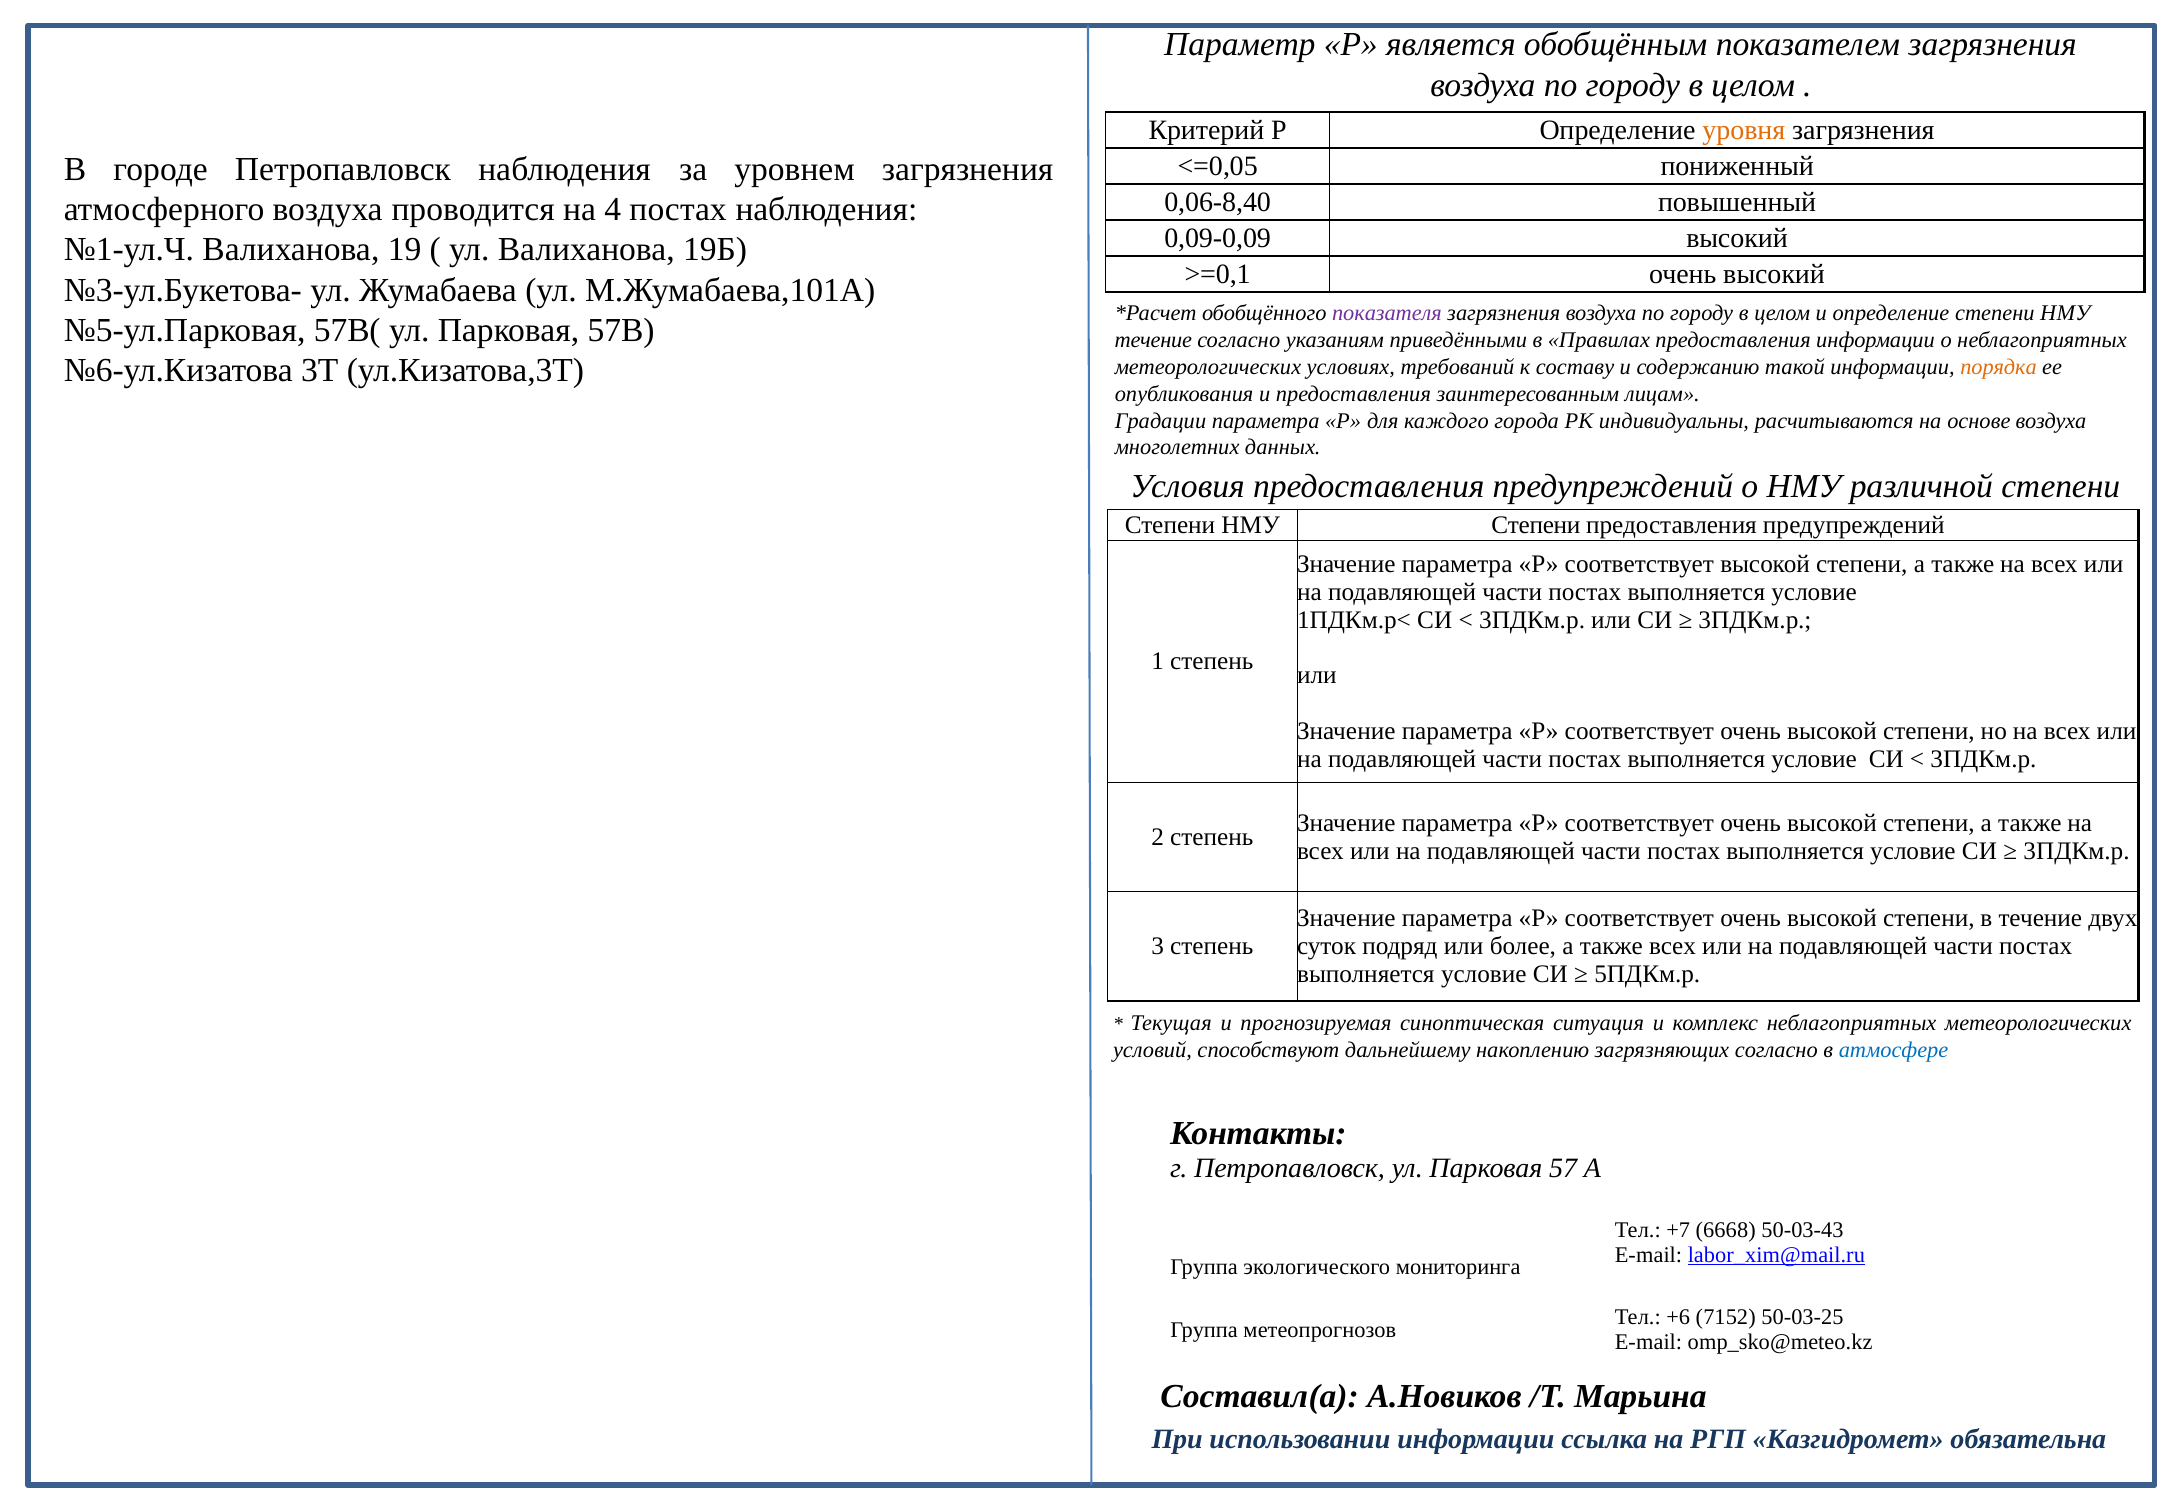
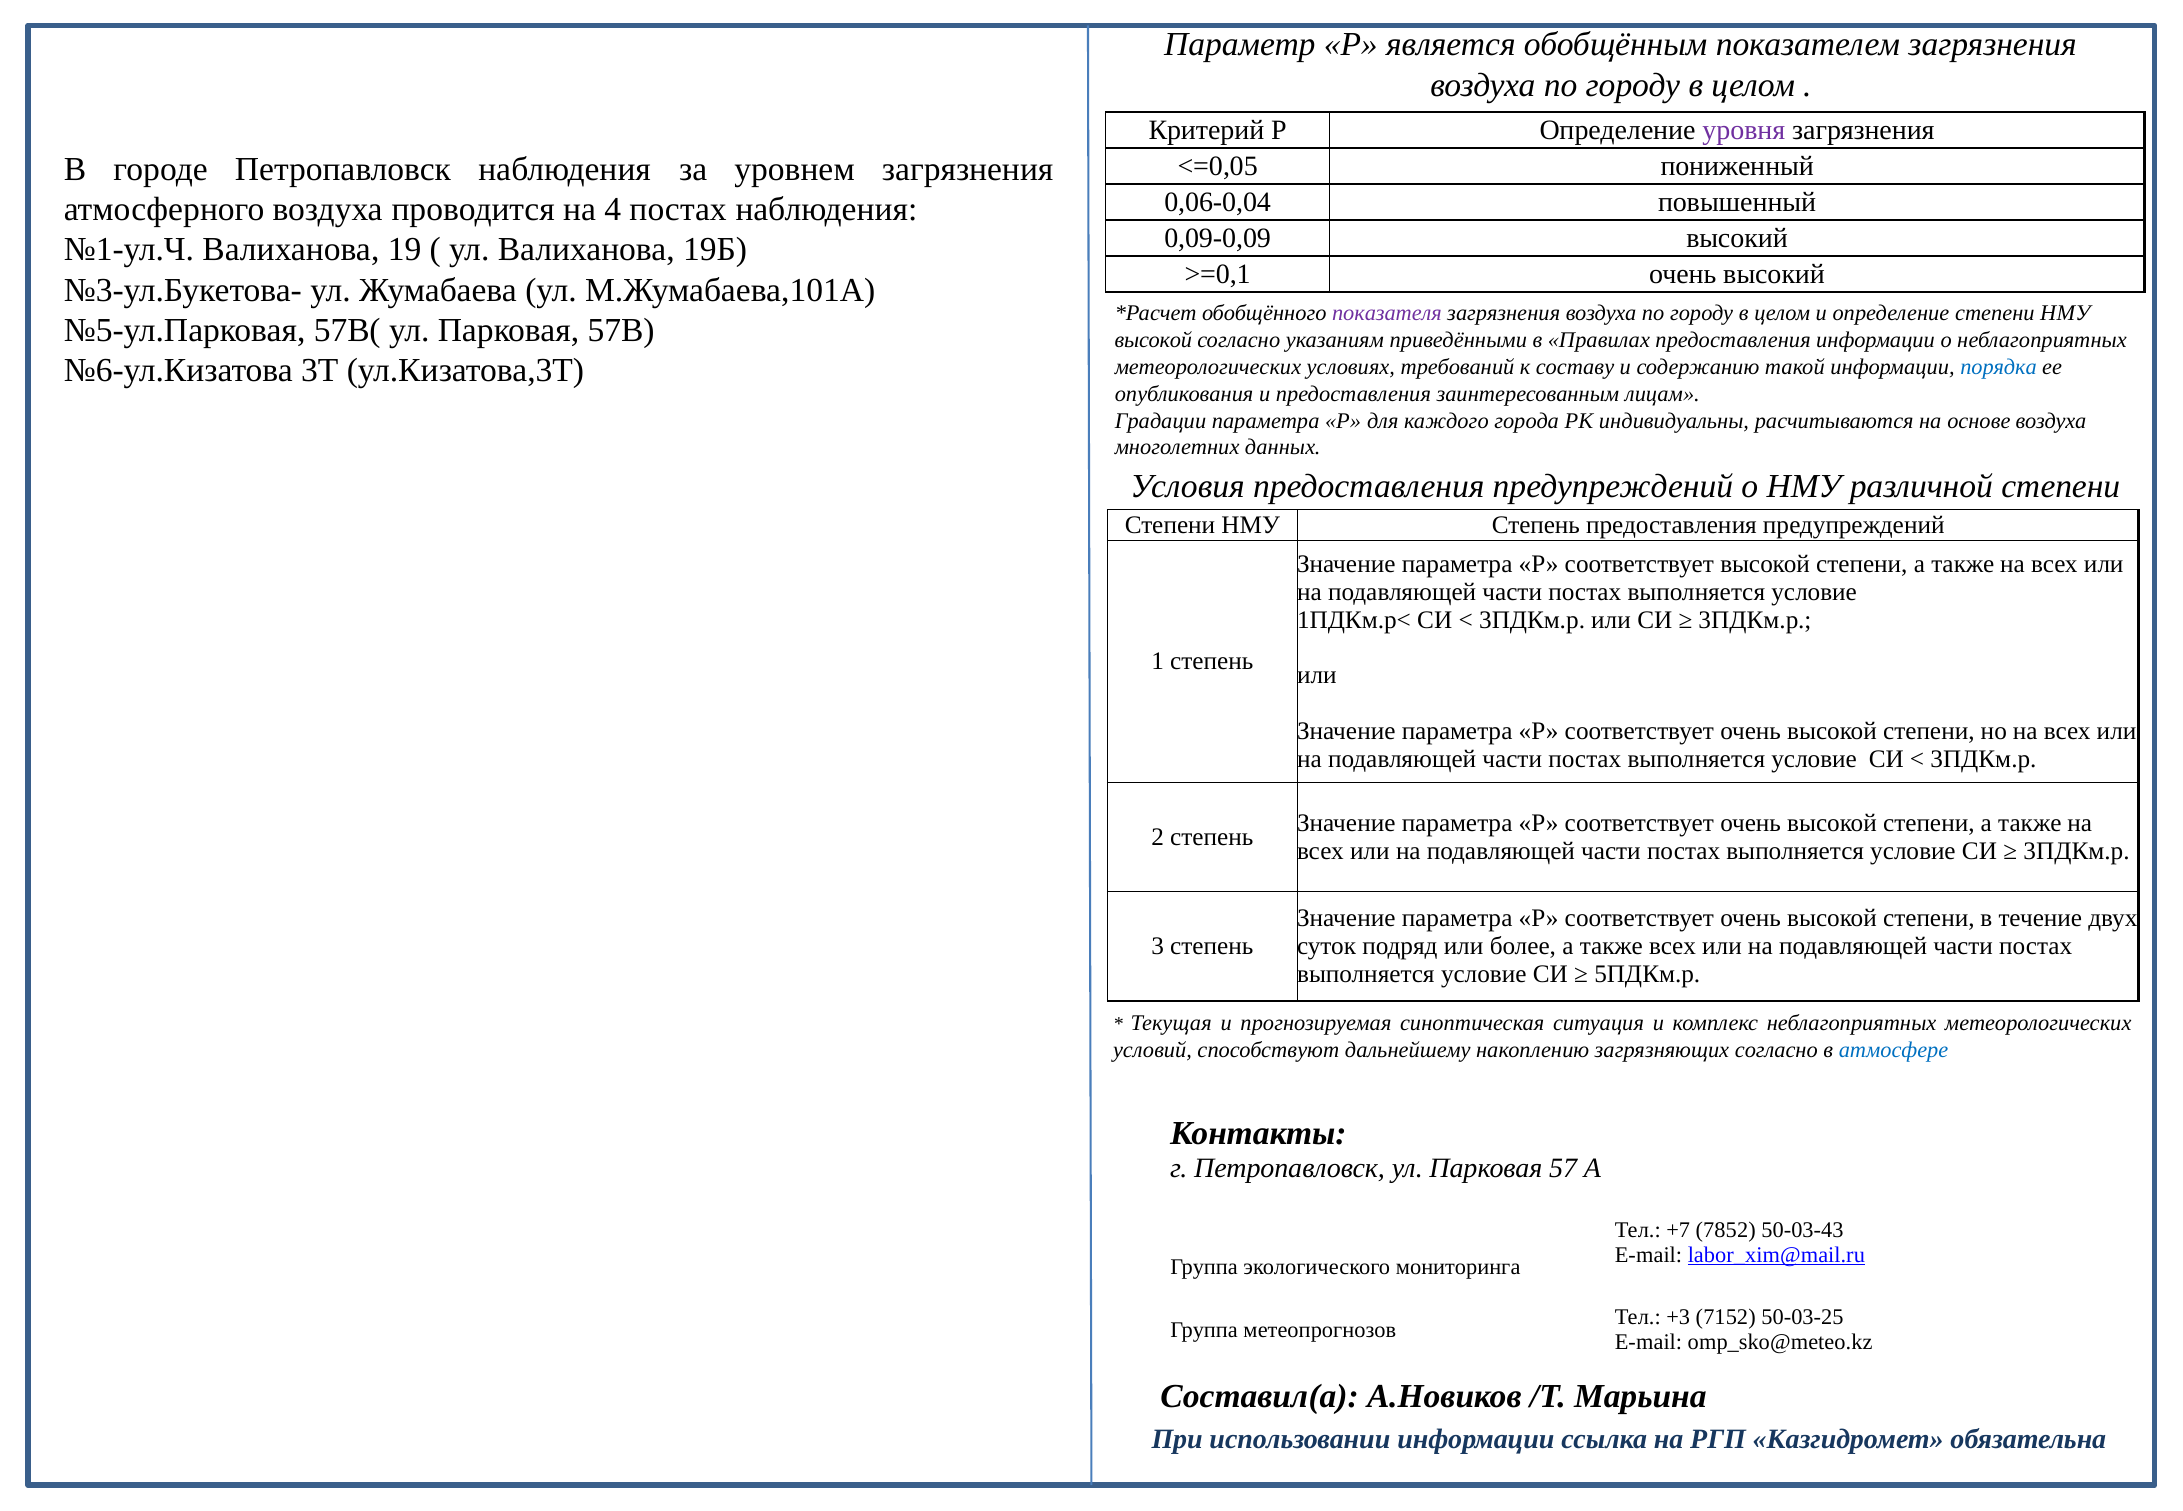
уровня colour: orange -> purple
0,06-8,40: 0,06-8,40 -> 0,06-0,04
течение at (1153, 340): течение -> высокой
порядка colour: orange -> blue
НМУ Степени: Степени -> Степень
6668: 6668 -> 7852
+6: +6 -> +3
